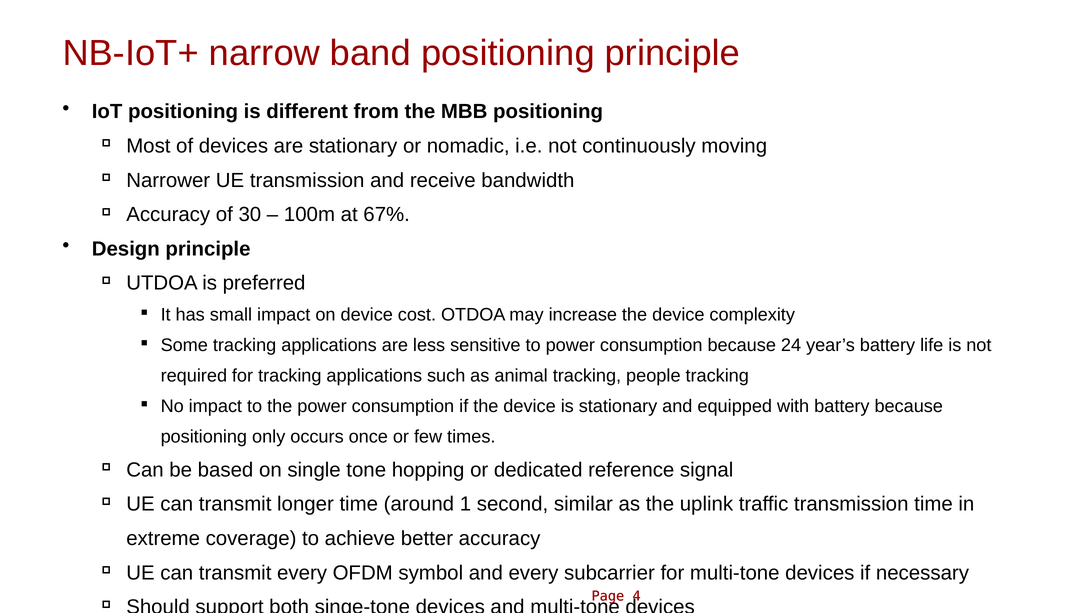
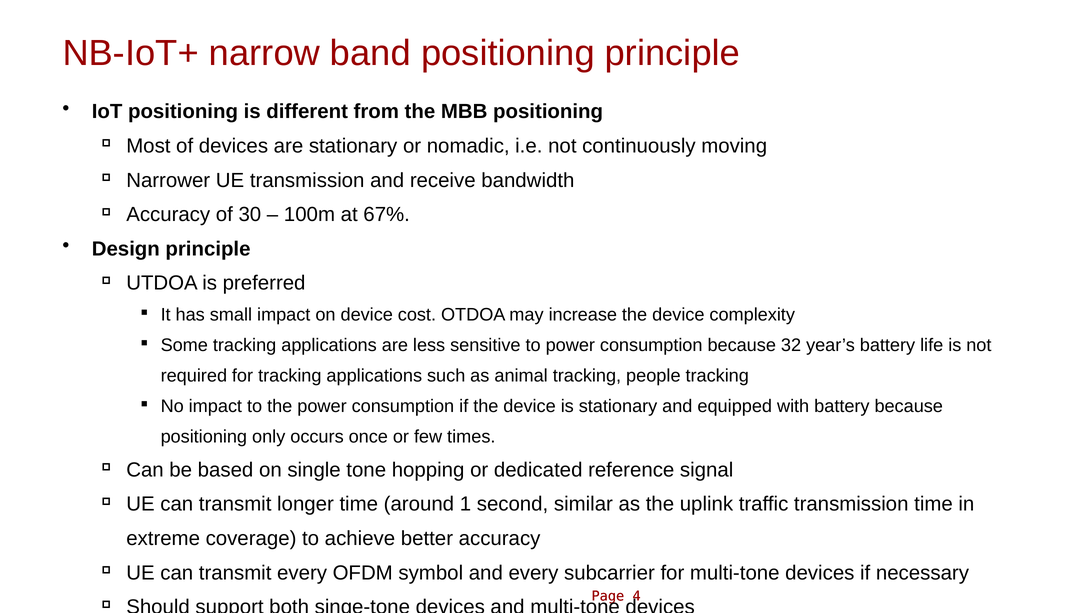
24: 24 -> 32
